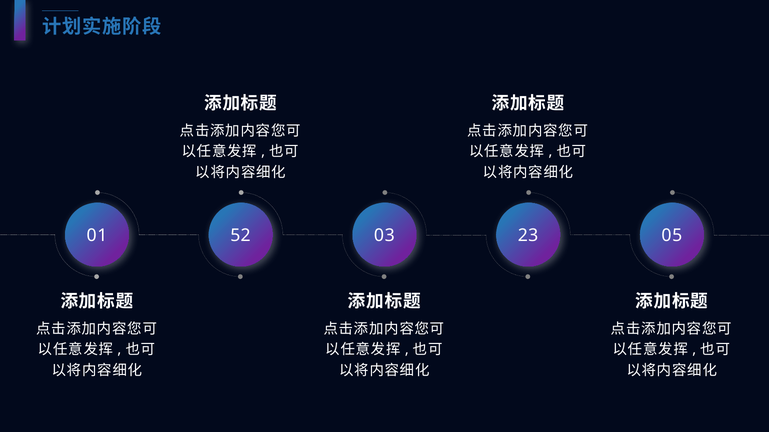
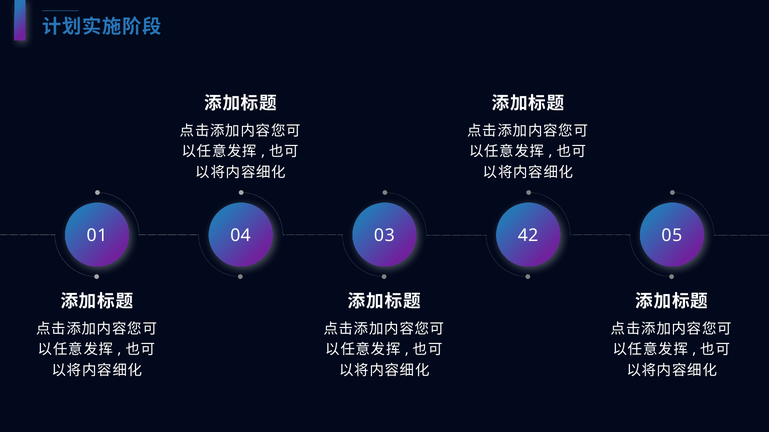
52: 52 -> 04
23: 23 -> 42
